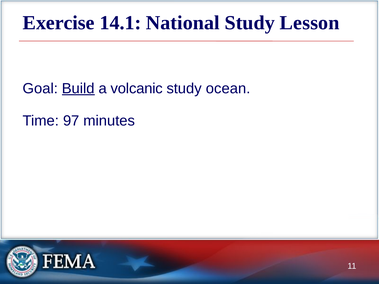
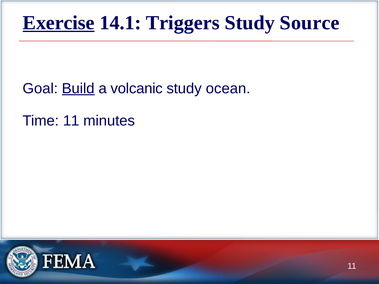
Exercise underline: none -> present
National: National -> Triggers
Lesson: Lesson -> Source
Time 97: 97 -> 11
